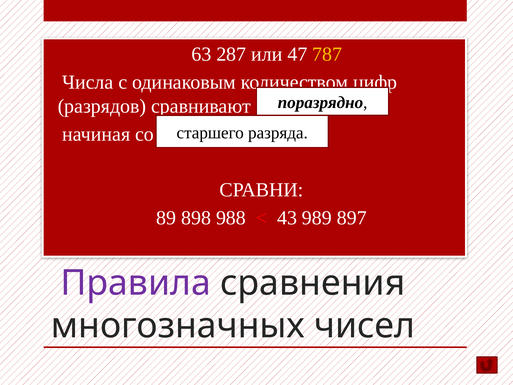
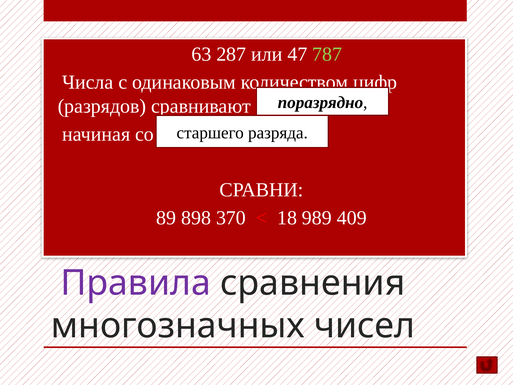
787 colour: yellow -> light green
988: 988 -> 370
43: 43 -> 18
897: 897 -> 409
